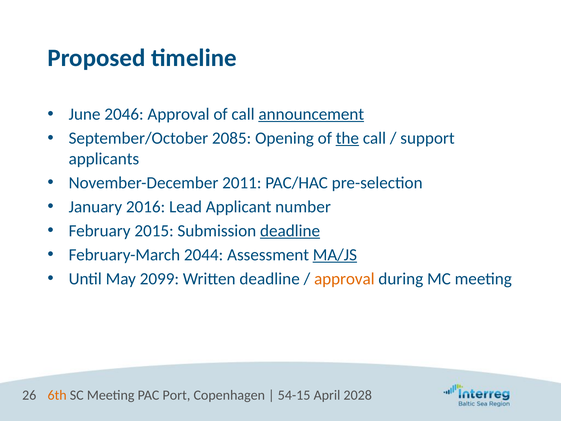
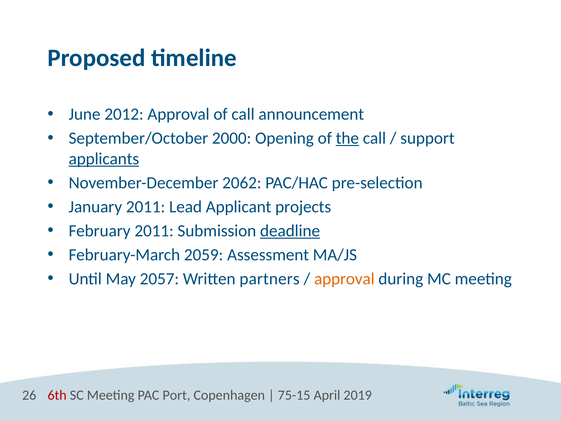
2046: 2046 -> 2012
announcement underline: present -> none
2085: 2085 -> 2000
applicants underline: none -> present
2011: 2011 -> 2062
January 2016: 2016 -> 2011
number: number -> projects
February 2015: 2015 -> 2011
2044: 2044 -> 2059
MA/JS underline: present -> none
2099: 2099 -> 2057
Written deadline: deadline -> partners
6th colour: orange -> red
54-15: 54-15 -> 75-15
2028: 2028 -> 2019
